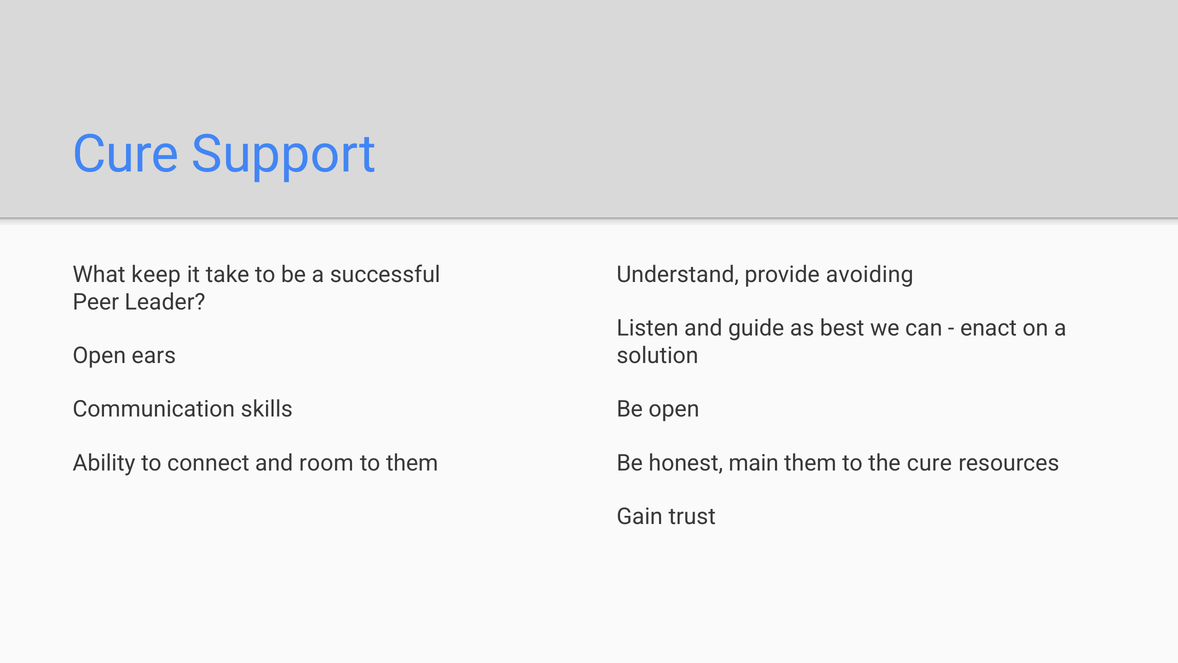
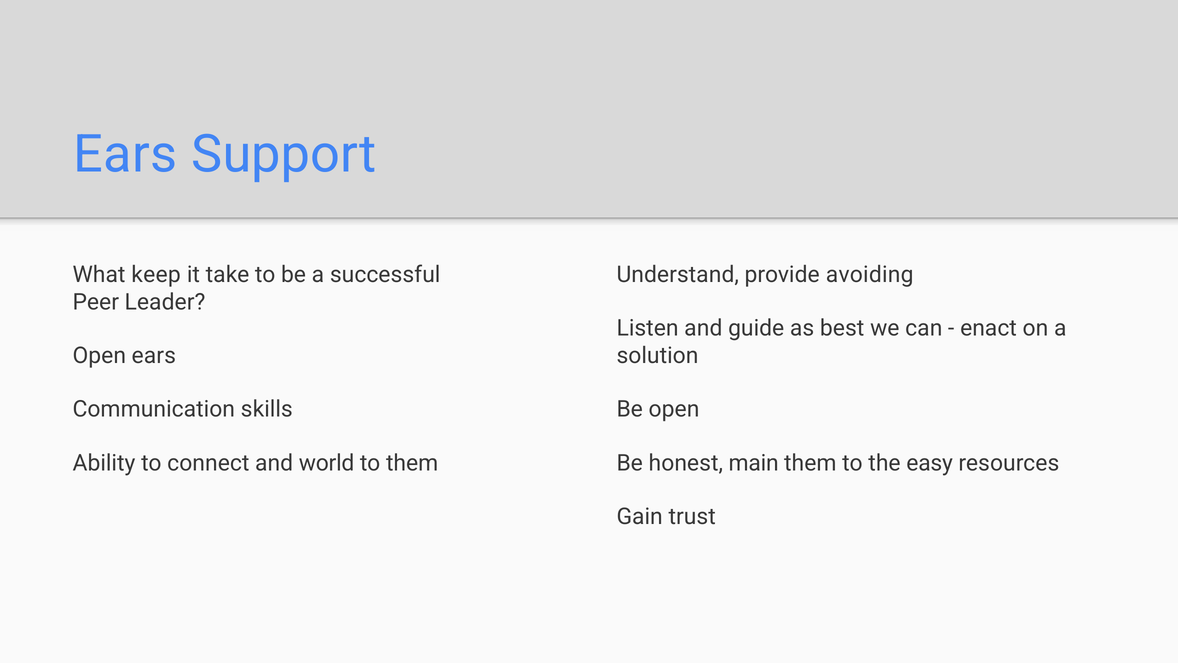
Cure at (126, 155): Cure -> Ears
room: room -> world
the cure: cure -> easy
